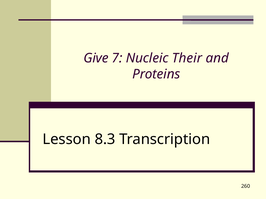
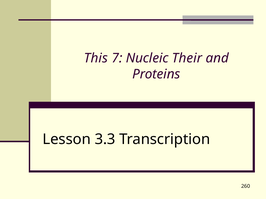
Give: Give -> This
8.3: 8.3 -> 3.3
